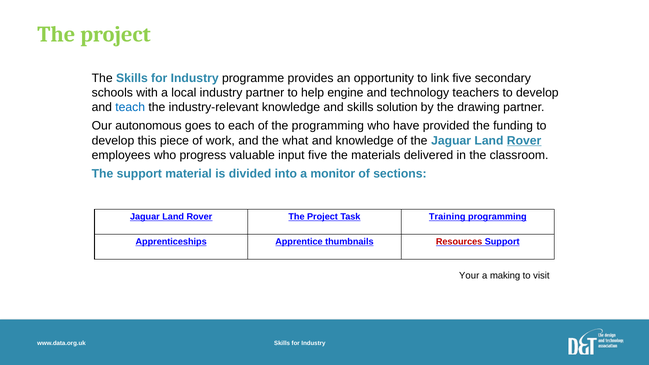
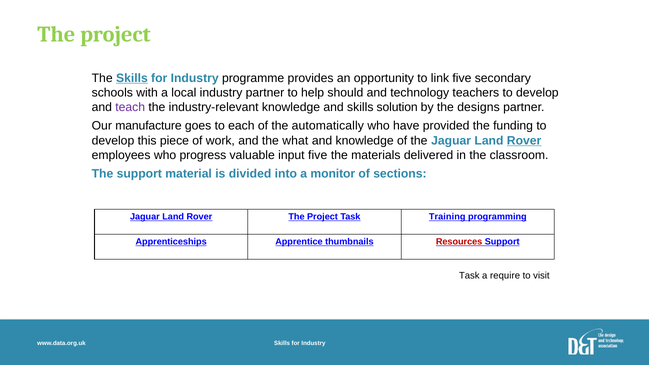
Skills at (132, 78) underline: none -> present
engine: engine -> should
teach colour: blue -> purple
drawing: drawing -> designs
autonomous: autonomous -> manufacture
the programming: programming -> automatically
Your at (469, 276): Your -> Task
making: making -> require
